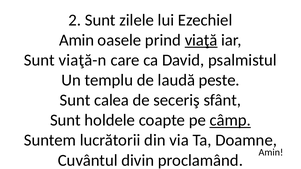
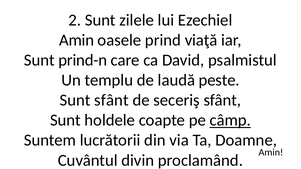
viaţă underline: present -> none
viaţă-n: viaţă-n -> prind-n
Sunt calea: calea -> sfânt
